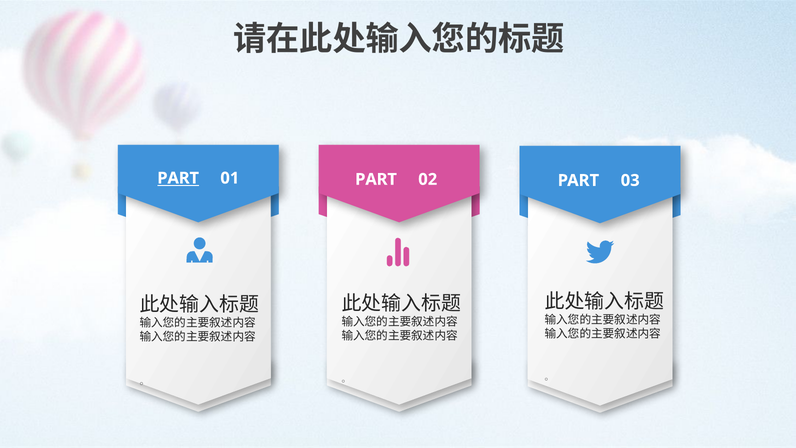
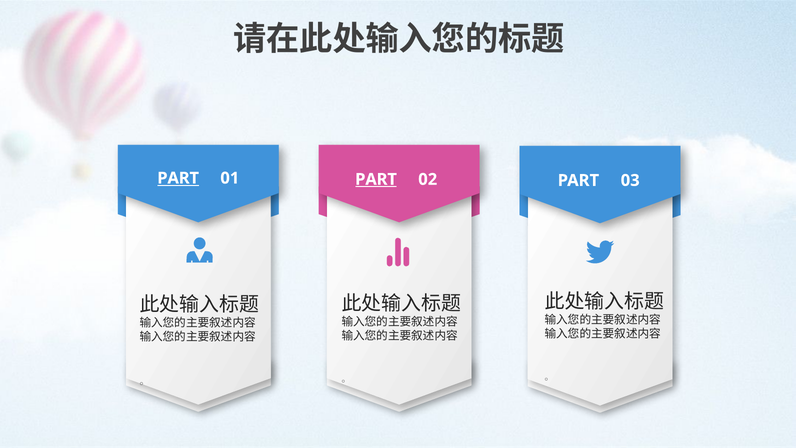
PART at (376, 179) underline: none -> present
